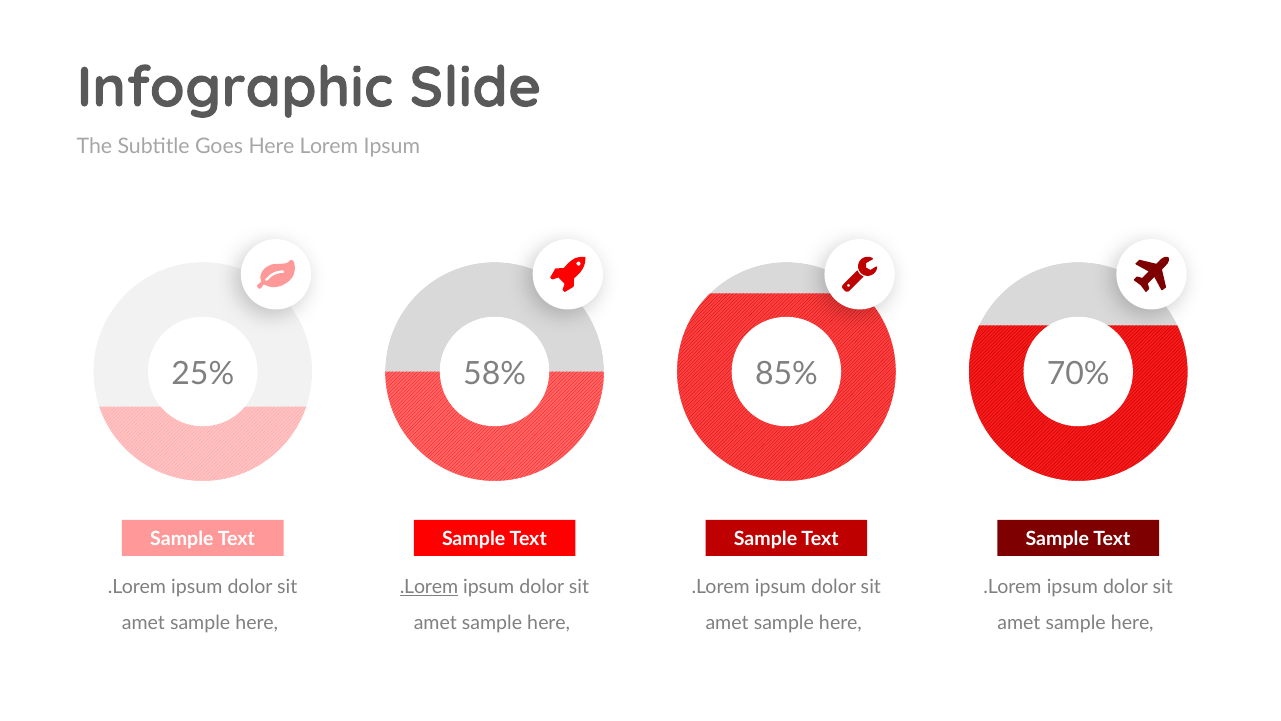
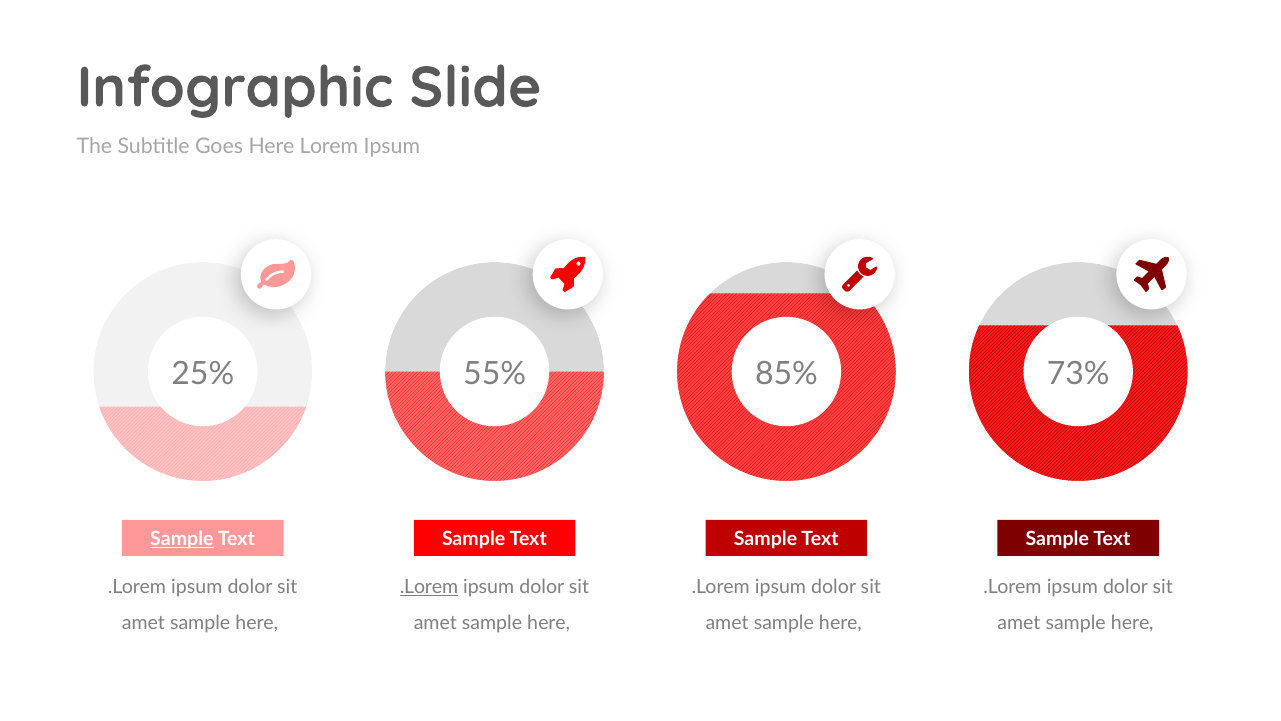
58%: 58% -> 55%
70%: 70% -> 73%
Sample at (182, 539) underline: none -> present
